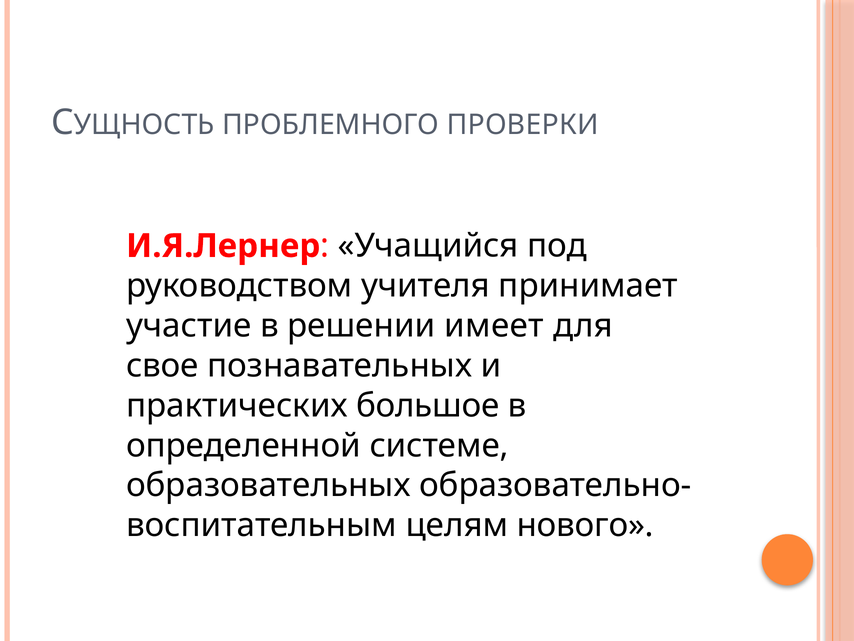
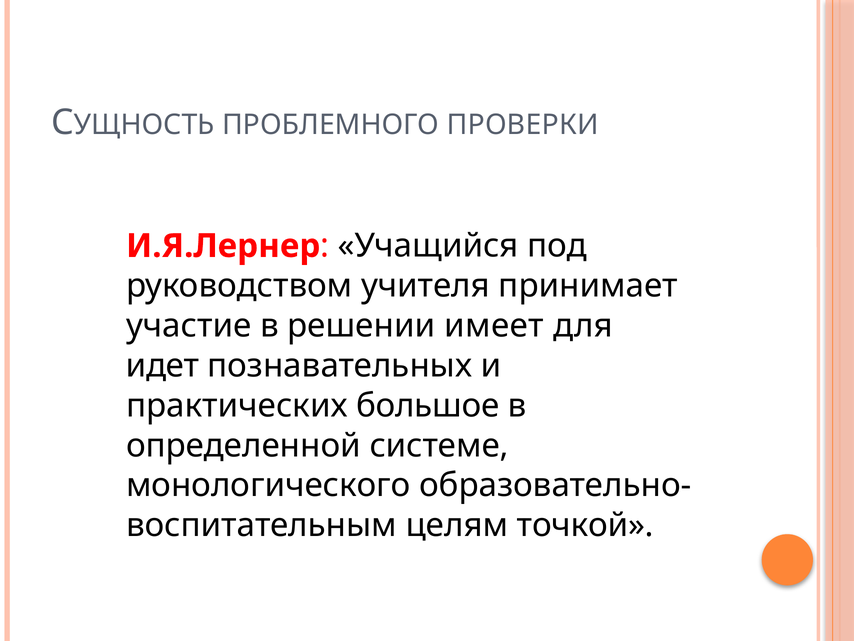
свое: свое -> идет
образовательных: образовательных -> монологического
нового: нового -> точкой
